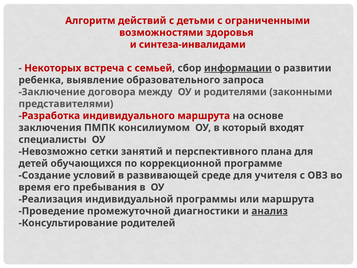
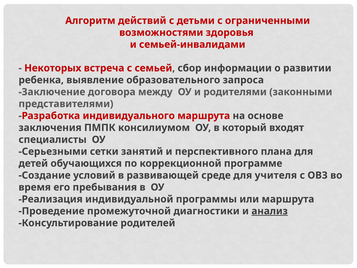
синтеза-инвалидами: синтеза-инвалидами -> семьей-инвалидами
информации underline: present -> none
Невозможно: Невозможно -> Серьезными
